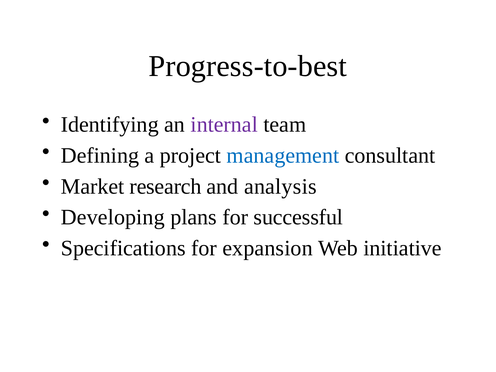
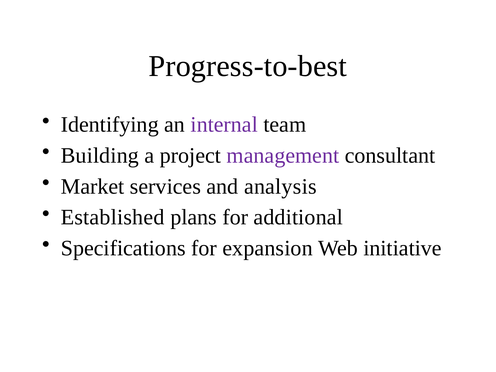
Defining: Defining -> Building
management colour: blue -> purple
research: research -> services
Developing: Developing -> Established
successful: successful -> additional
